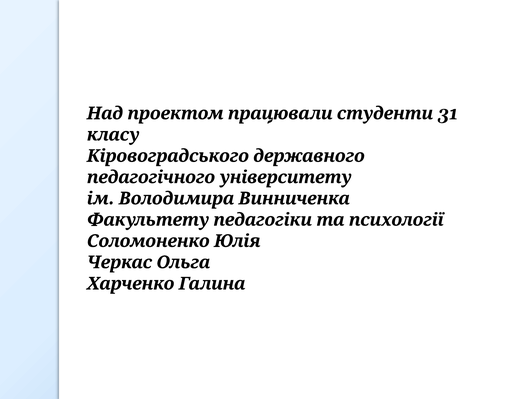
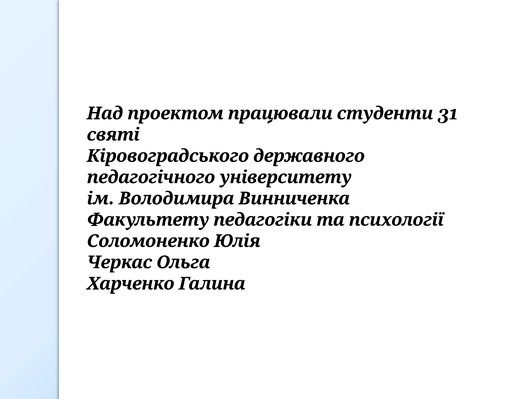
класу: класу -> святі
